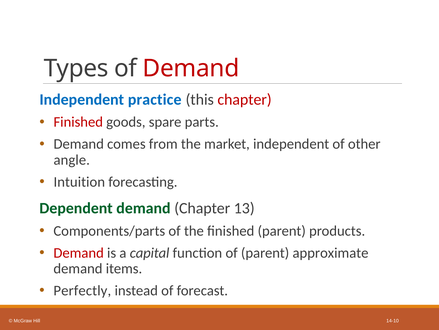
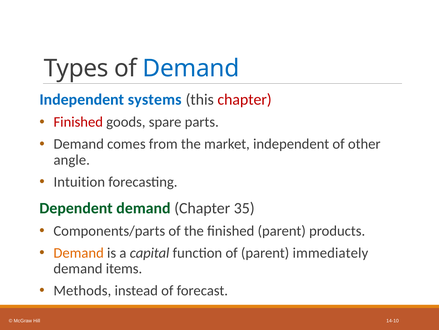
Demand at (191, 68) colour: red -> blue
practice: practice -> systems
13: 13 -> 35
Demand at (79, 252) colour: red -> orange
approximate: approximate -> immediately
Perfectly: Perfectly -> Methods
